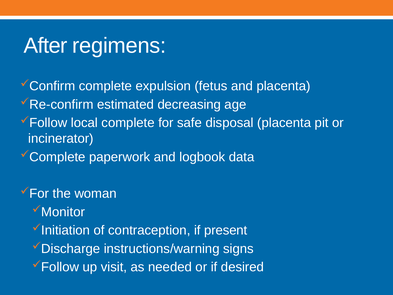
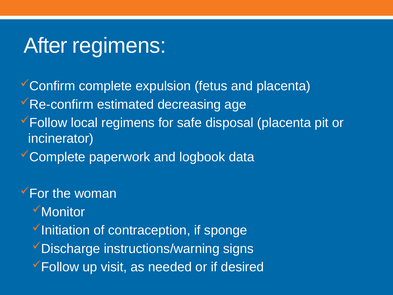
local complete: complete -> regimens
present: present -> sponge
